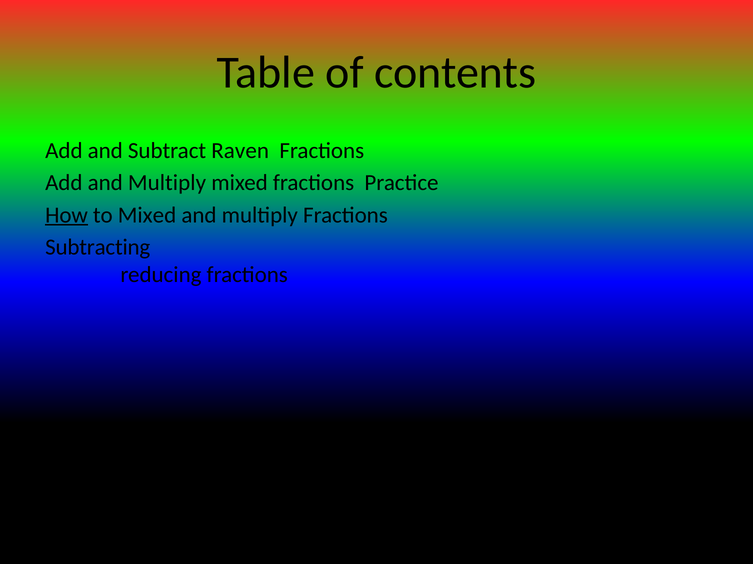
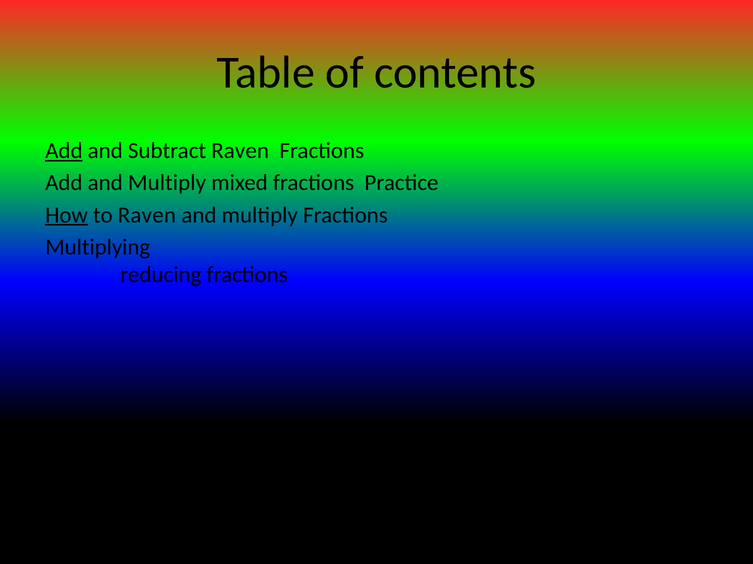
Add at (64, 151) underline: none -> present
to Mixed: Mixed -> Raven
Subtracting: Subtracting -> Multiplying
